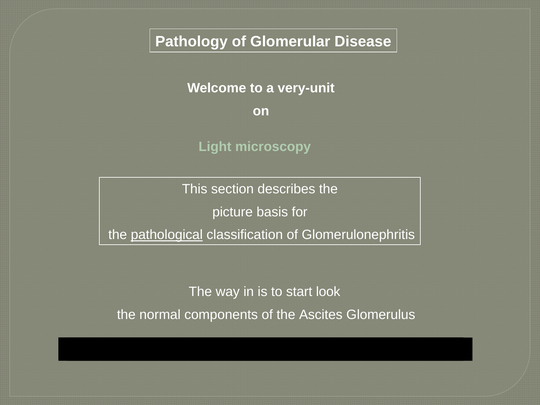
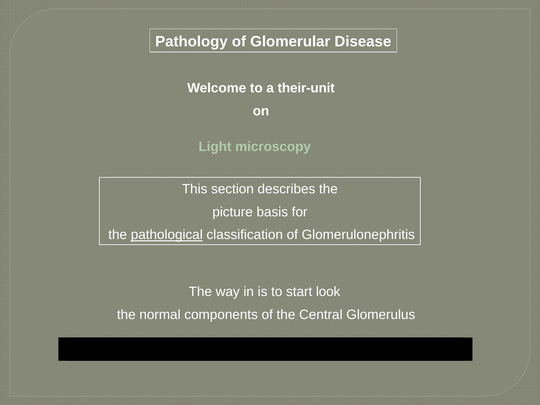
very-unit: very-unit -> their-unit
Ascites: Ascites -> Central
